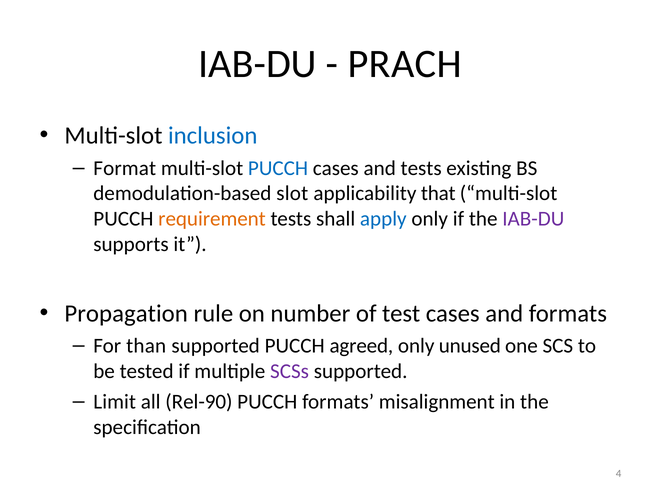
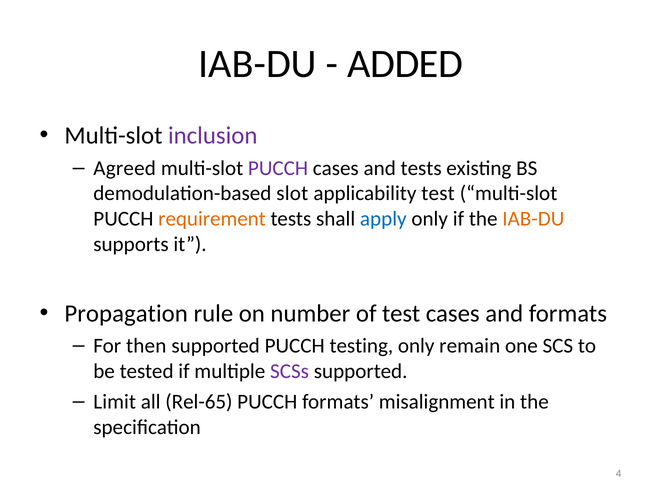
PRACH: PRACH -> ADDED
inclusion colour: blue -> purple
Format: Format -> Agreed
PUCCH at (278, 168) colour: blue -> purple
applicability that: that -> test
IAB-DU at (533, 219) colour: purple -> orange
than: than -> then
agreed: agreed -> testing
unused: unused -> remain
Rel-90: Rel-90 -> Rel-65
